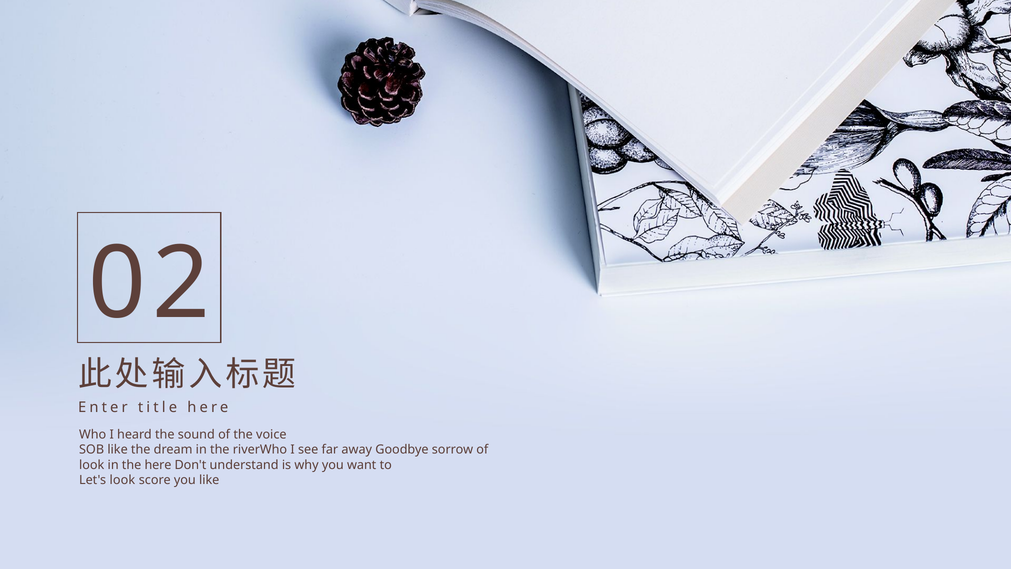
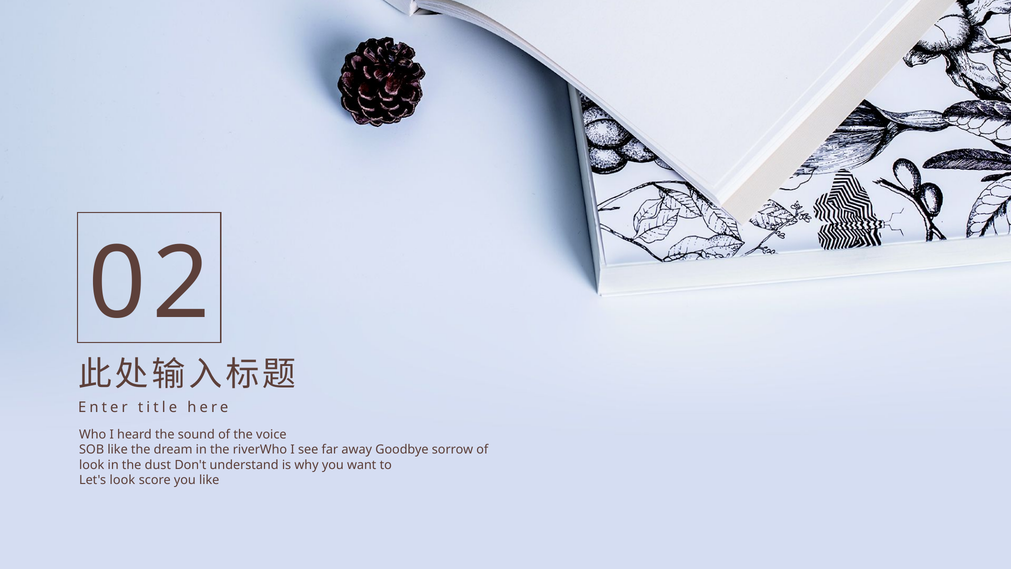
the here: here -> dust
